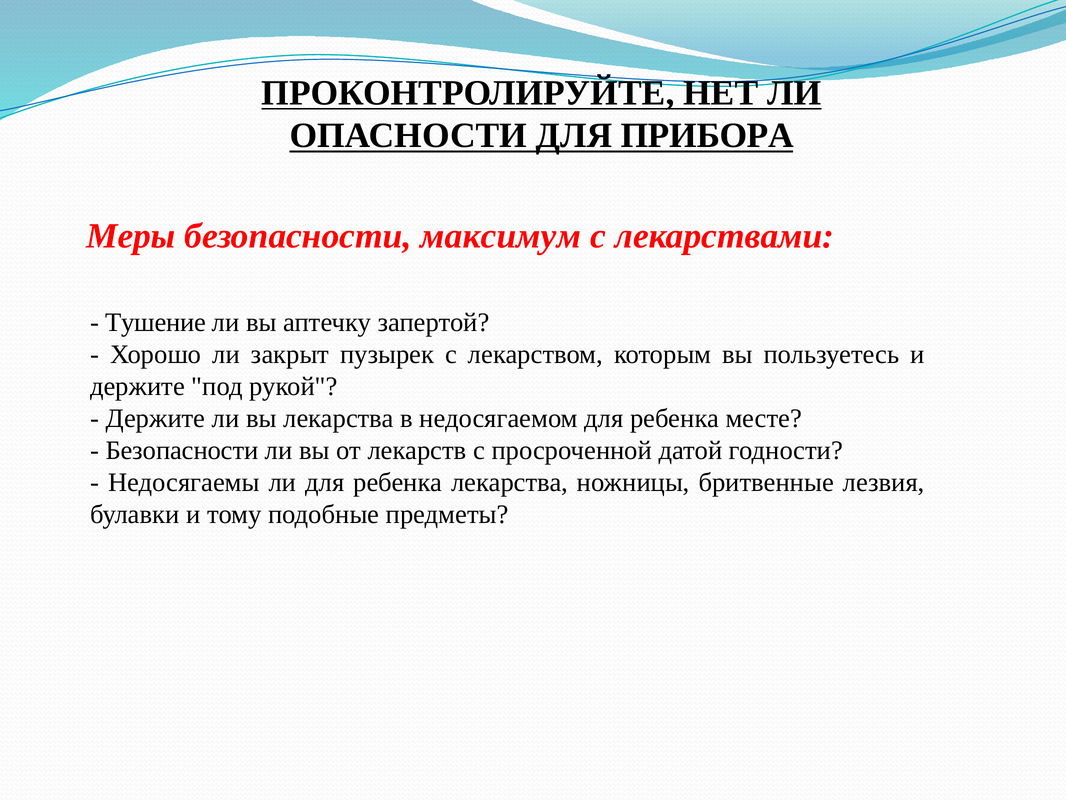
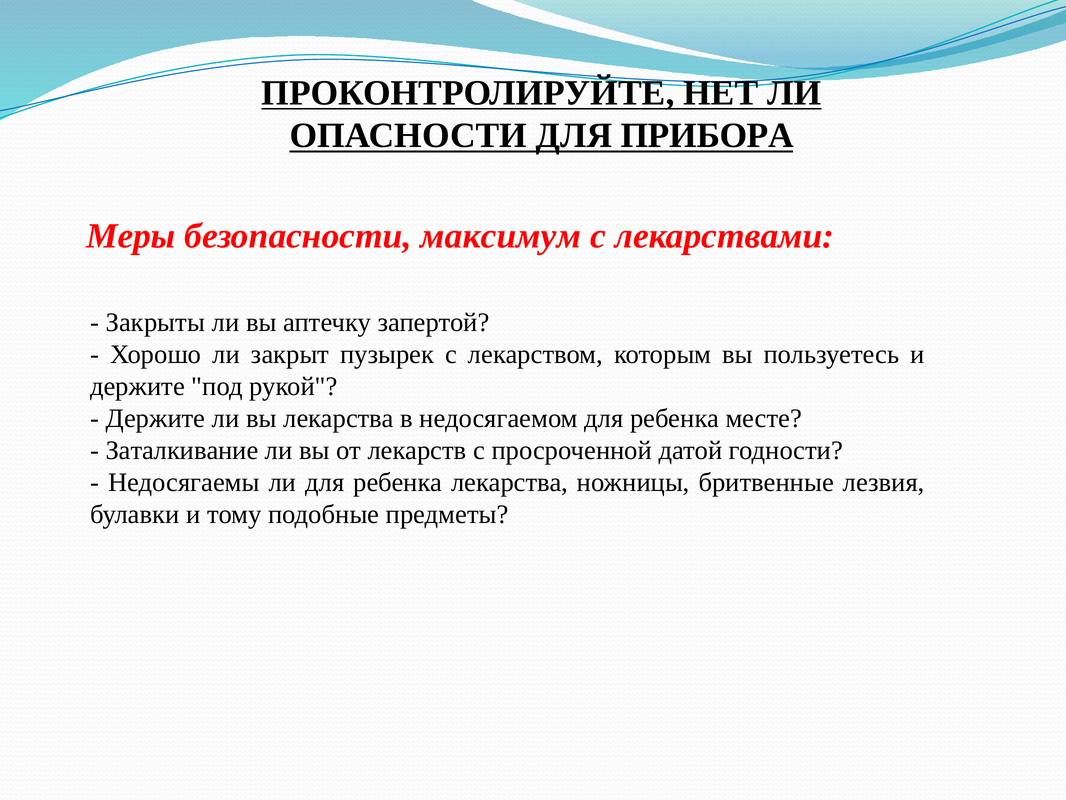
Тушение: Тушение -> Закрыты
Безопасности at (182, 450): Безопасности -> Заталкивание
